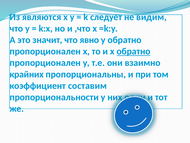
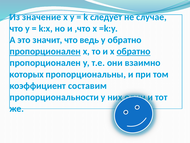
являются: являются -> значение
видим: видим -> случае
явно: явно -> ведь
пропорционален at (45, 51) underline: none -> present
крайних: крайних -> которых
